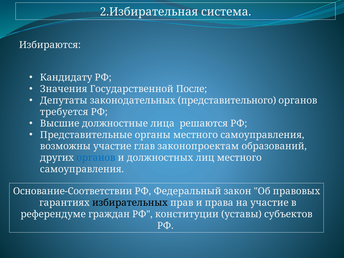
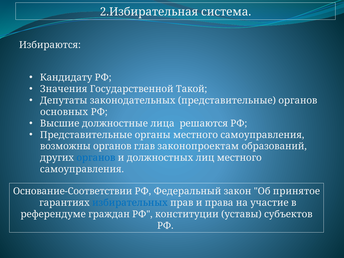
После: После -> Такой
законодательных представительного: представительного -> представительные
требуется: требуется -> основных
возможны участие: участие -> органов
правовых: правовых -> принятое
избирательных colour: black -> blue
